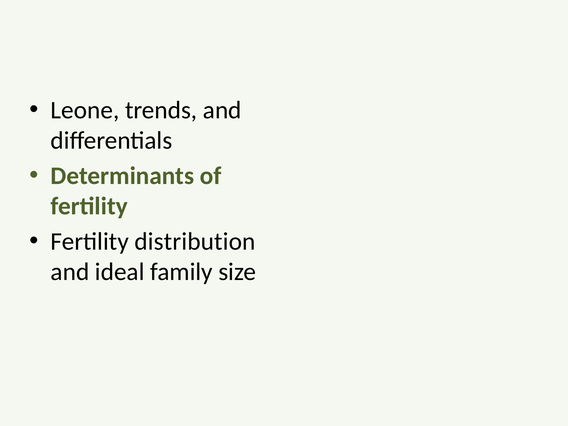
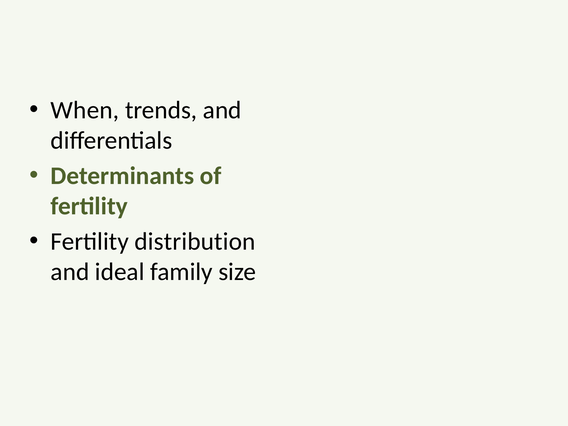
Leone: Leone -> When
